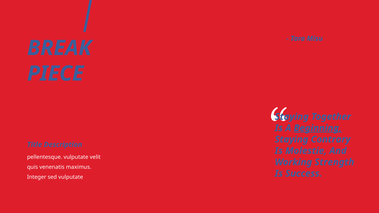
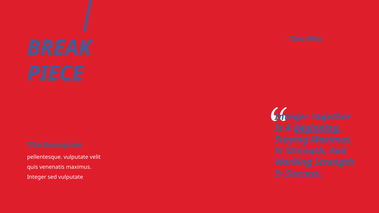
Staying at (292, 117): Staying -> Integer
Staying Contrary: Contrary -> Maximus
Is Molestie: Molestie -> Strength
Success underline: none -> present
